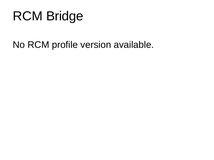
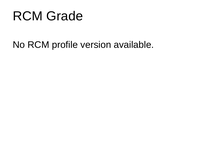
Bridge: Bridge -> Grade
